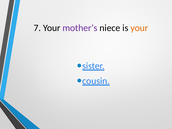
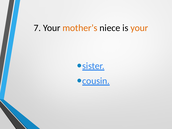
mother’s colour: purple -> orange
